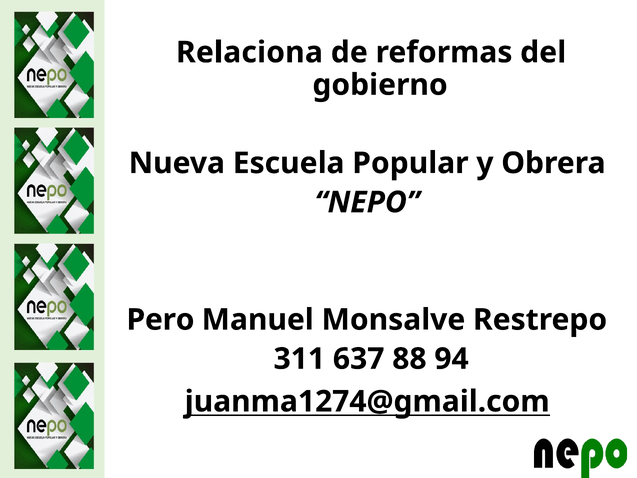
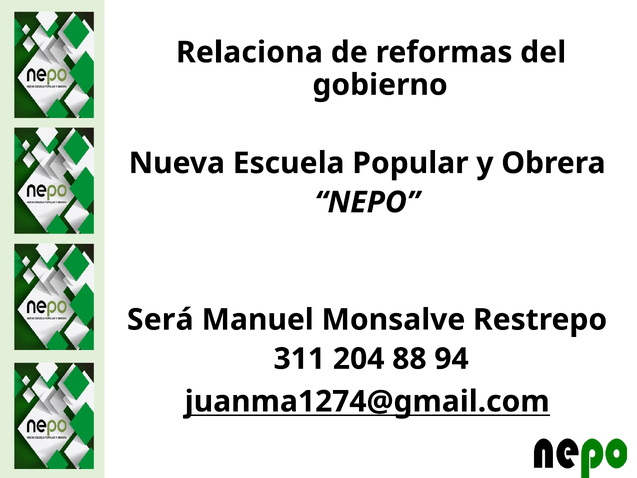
Pero: Pero -> Será
637: 637 -> 204
